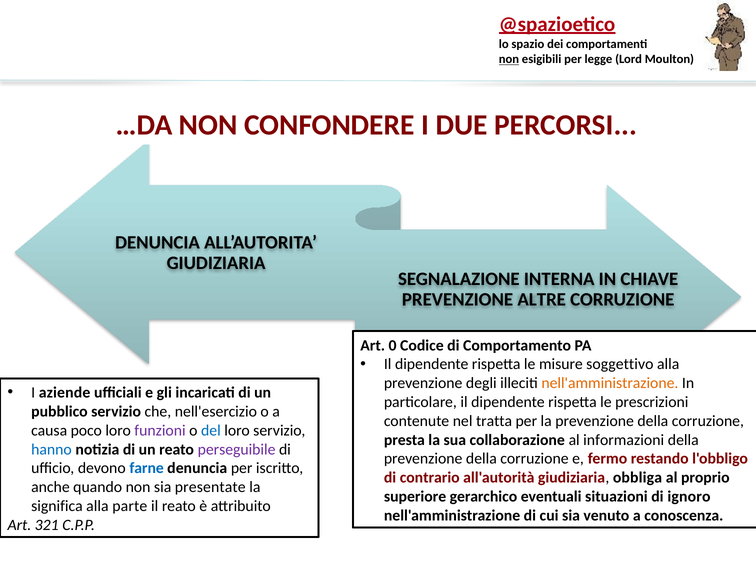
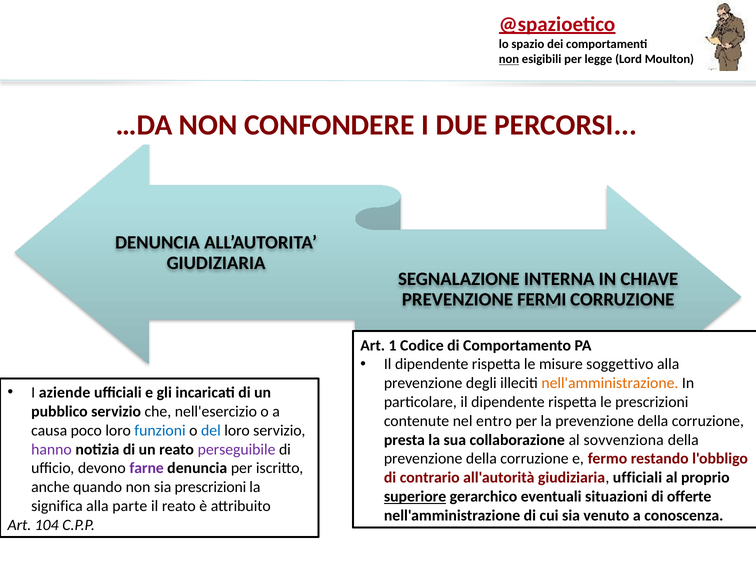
ALTRE: ALTRE -> FERMI
0: 0 -> 1
tratta: tratta -> entro
funzioni colour: purple -> blue
informazioni: informazioni -> sovvenziona
hanno colour: blue -> purple
farne colour: blue -> purple
giudiziaria obbliga: obbliga -> ufficiali
sia presentate: presentate -> prescrizioni
superiore underline: none -> present
ignoro: ignoro -> offerte
321: 321 -> 104
